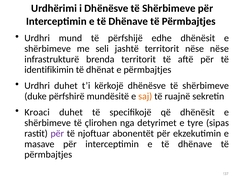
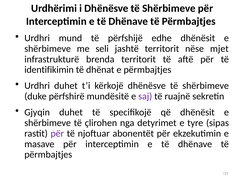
nëse nëse: nëse -> mjet
saj colour: orange -> purple
Kroaci: Kroaci -> Gjyqin
